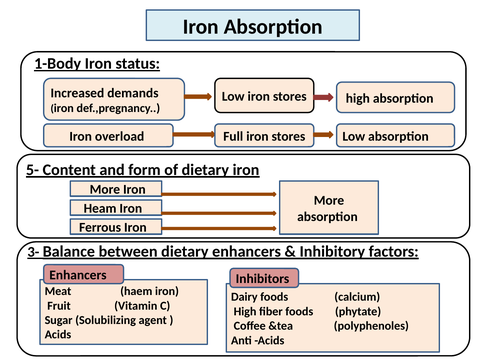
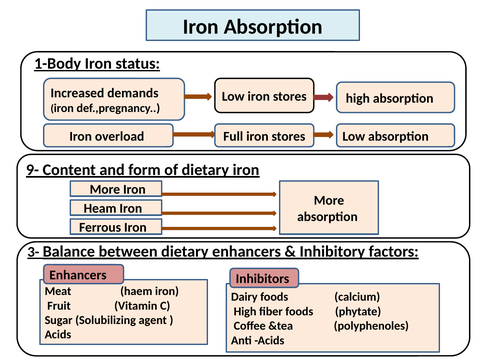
5-: 5- -> 9-
